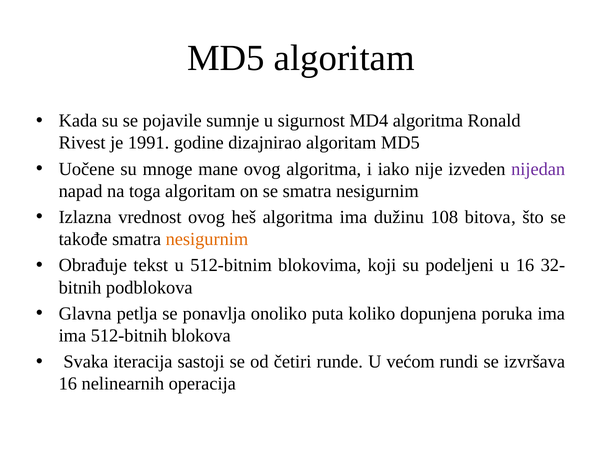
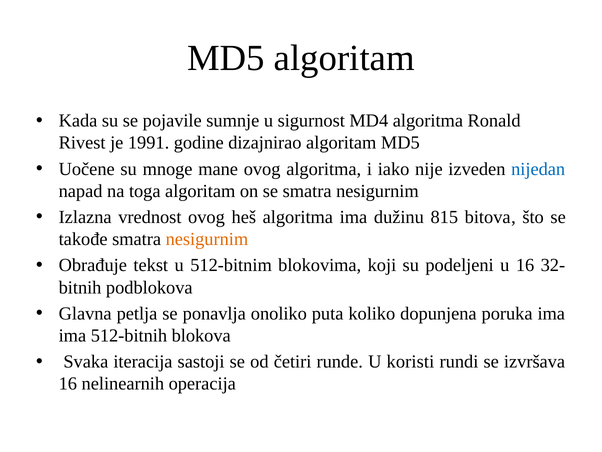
nijedan colour: purple -> blue
108: 108 -> 815
većom: većom -> koristi
